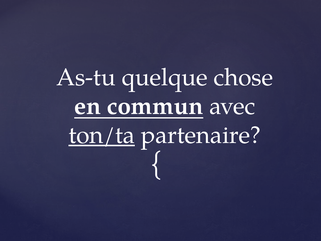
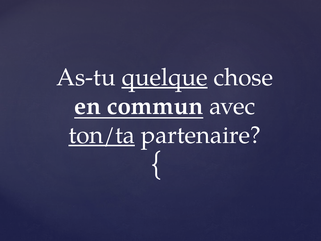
quelque underline: none -> present
